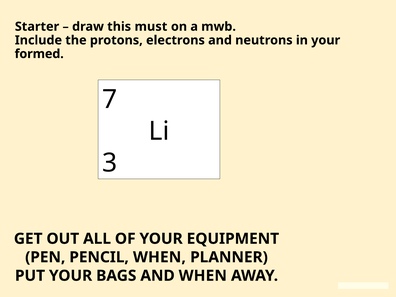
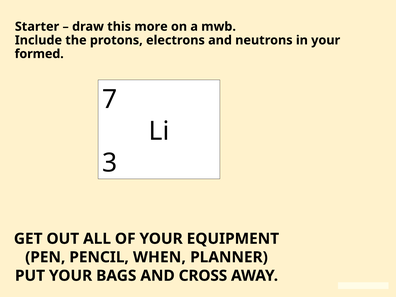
must: must -> more
AND WHEN: WHEN -> CROSS
